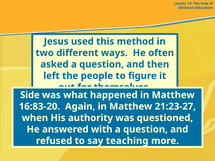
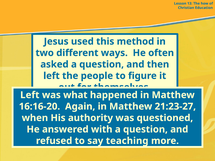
Side at (30, 95): Side -> Left
16:83-20: 16:83-20 -> 16:16-20
